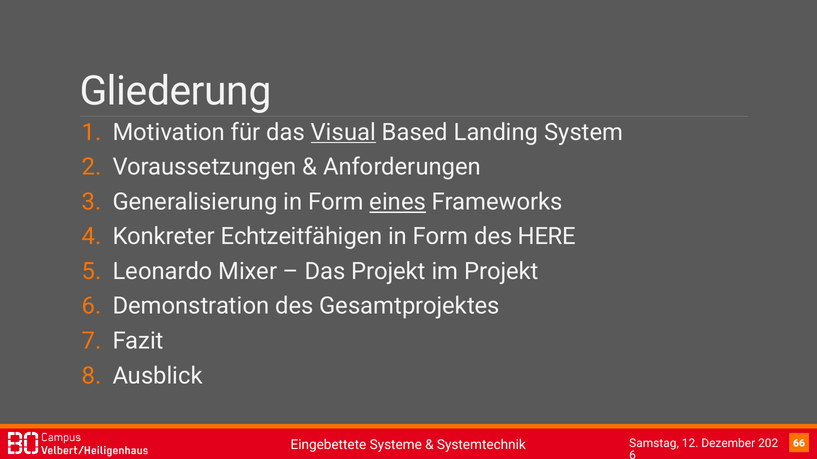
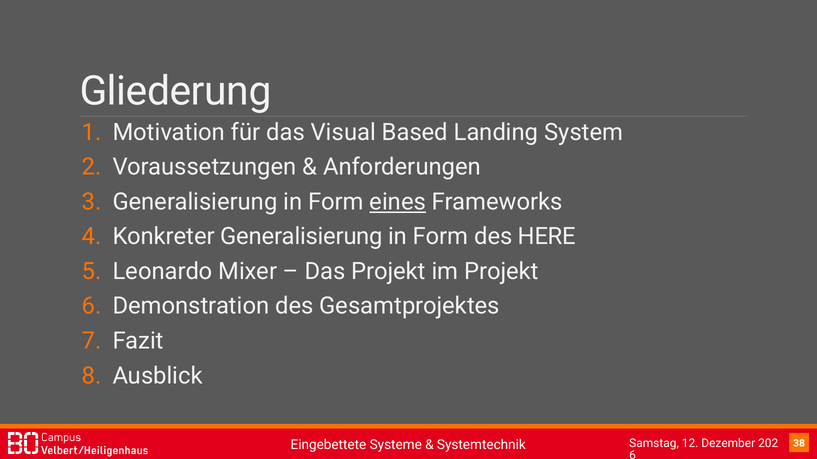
Visual underline: present -> none
Konkreter Echtzeitfähigen: Echtzeitfähigen -> Generalisierung
66: 66 -> 38
